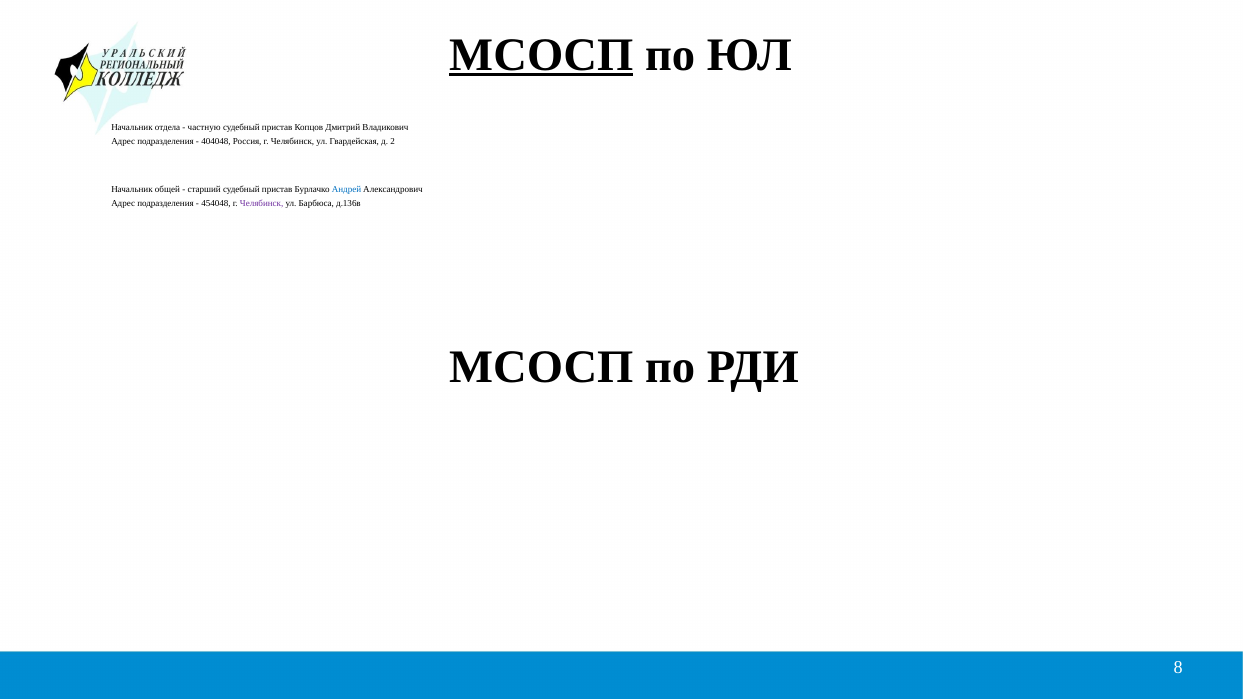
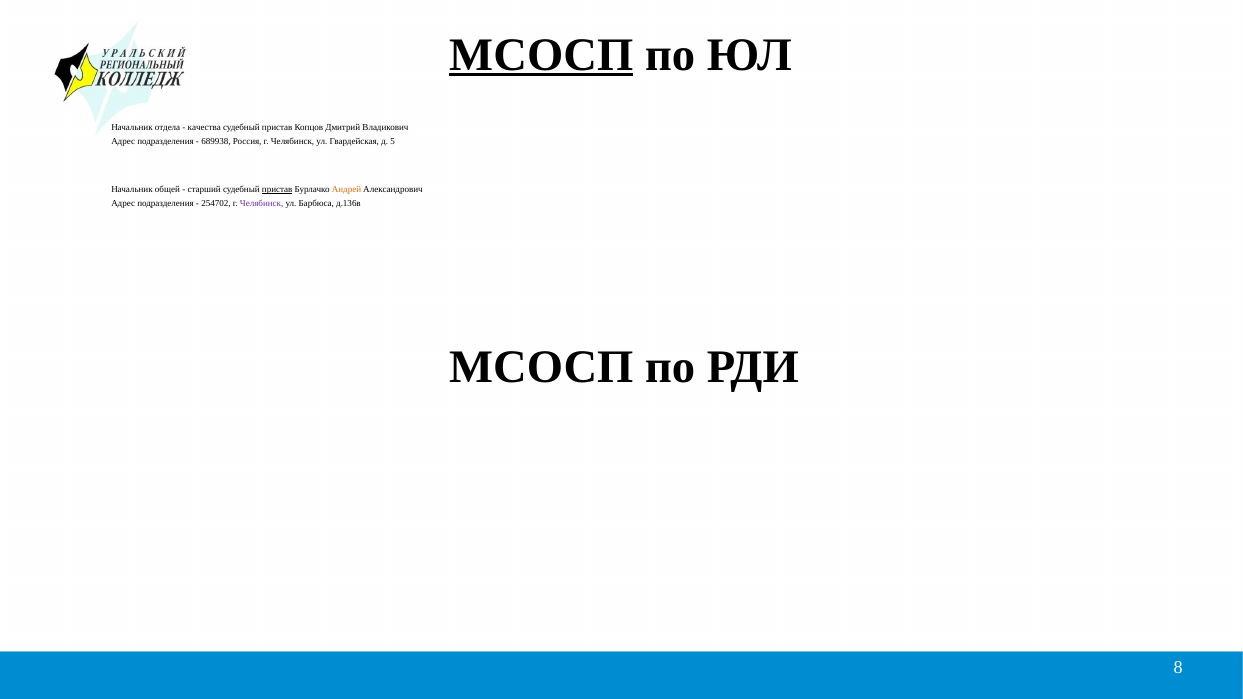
частную: частную -> качества
404048: 404048 -> 689938
2: 2 -> 5
пристав at (277, 189) underline: none -> present
Андрей colour: blue -> orange
454048: 454048 -> 254702
